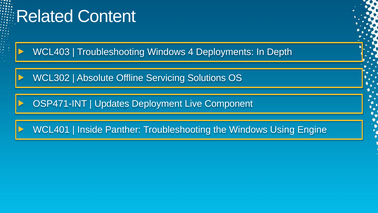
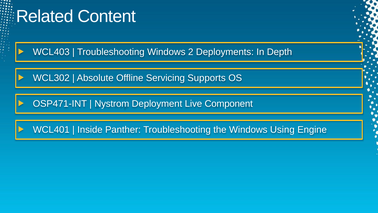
4: 4 -> 2
Solutions: Solutions -> Supports
Updates: Updates -> Nystrom
